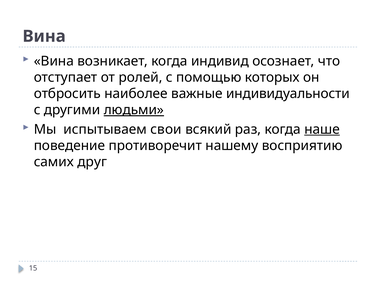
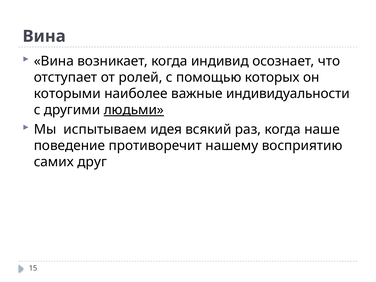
отбросить: отбросить -> которыми
свои: свои -> идея
наше underline: present -> none
